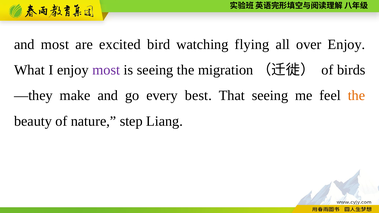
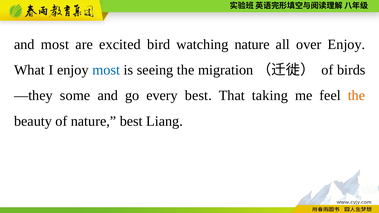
watching flying: flying -> nature
most at (106, 70) colour: purple -> blue
make: make -> some
That seeing: seeing -> taking
nature step: step -> best
